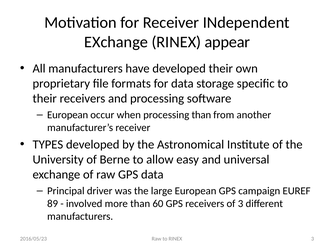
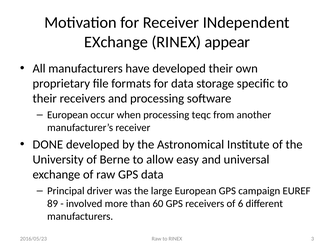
processing than: than -> teqc
TYPES: TYPES -> DONE
of 3: 3 -> 6
